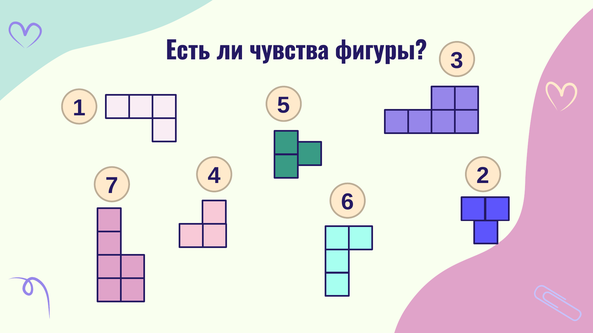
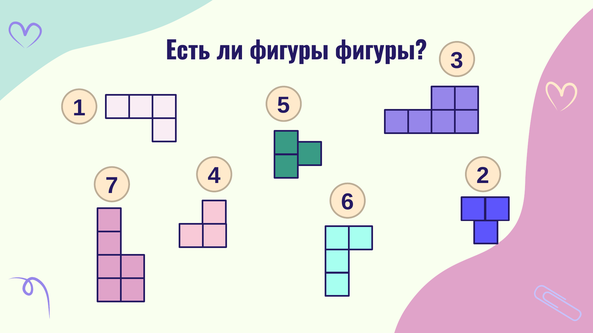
ли чувства: чувства -> фигуры
